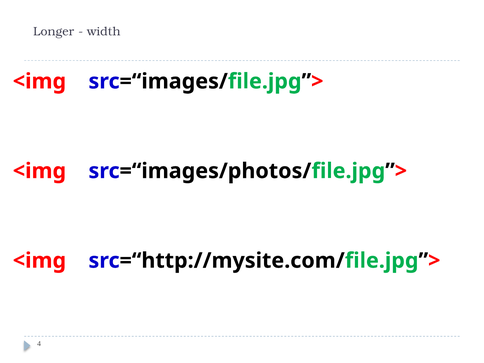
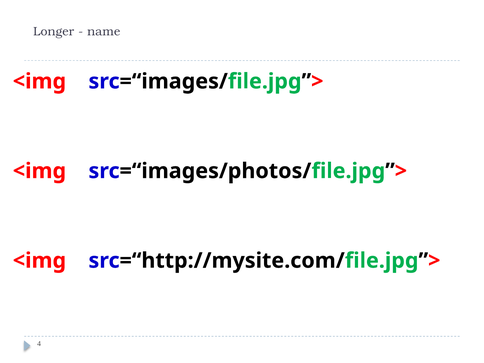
width: width -> name
